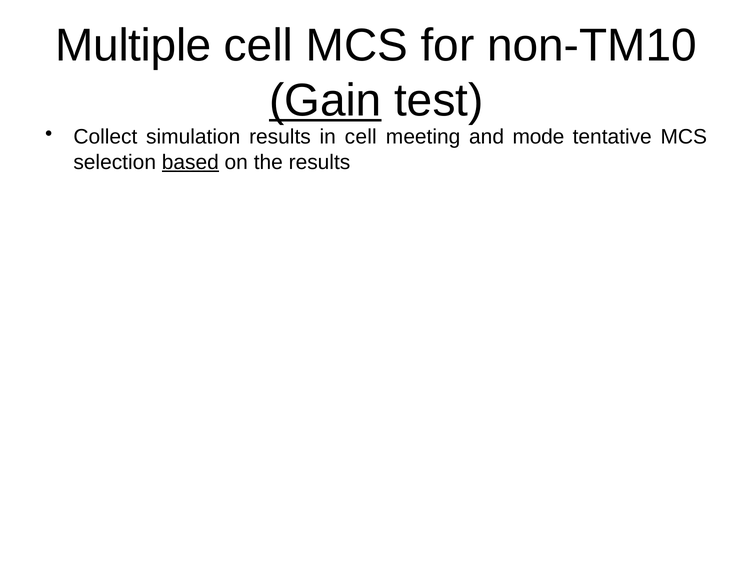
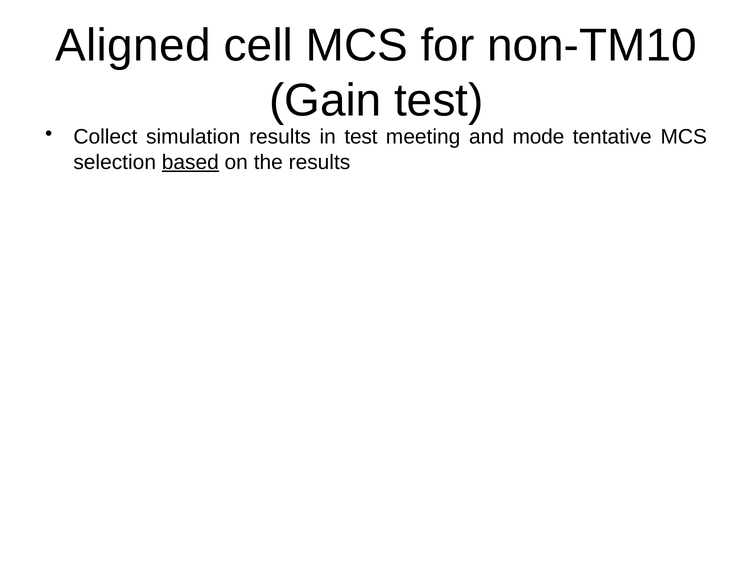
Multiple: Multiple -> Aligned
Gain underline: present -> none
in cell: cell -> test
